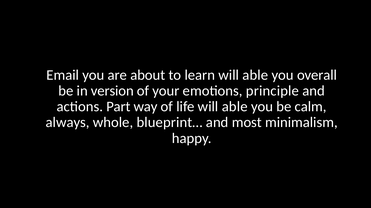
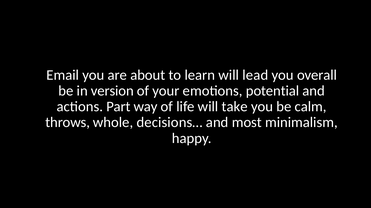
learn will able: able -> lead
principle: principle -> potential
life will able: able -> take
always: always -> throws
blueprint…: blueprint… -> decisions…
